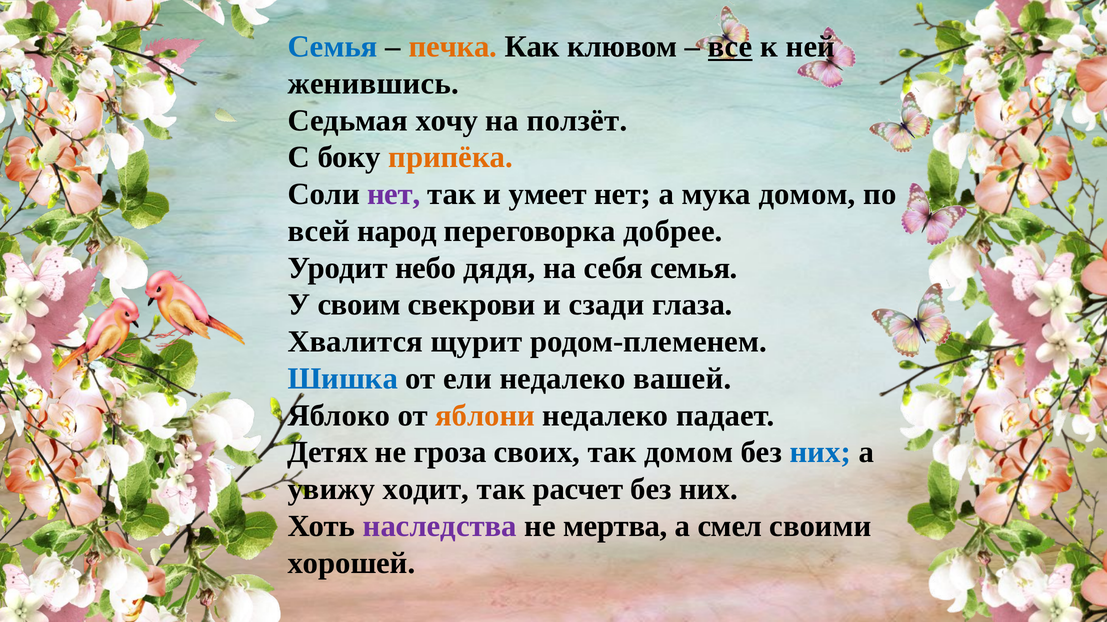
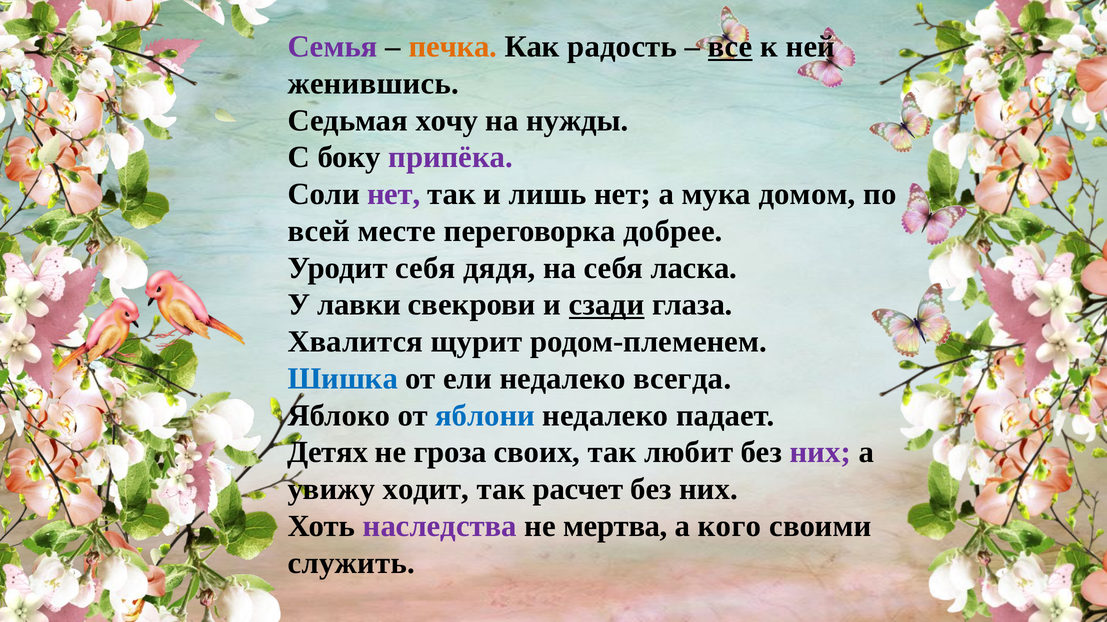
Семья at (333, 47) colour: blue -> purple
клювом: клювом -> радость
ползёт: ползёт -> нужды
припёка colour: orange -> purple
умеет: умеет -> лишь
народ: народ -> месте
Уродит небо: небо -> себя
себя семья: семья -> ласка
своим: своим -> лавки
сзади underline: none -> present
вашей: вашей -> всегда
яблони colour: orange -> blue
так домом: домом -> любит
них at (820, 453) colour: blue -> purple
смел: смел -> кого
хорошей: хорошей -> служить
